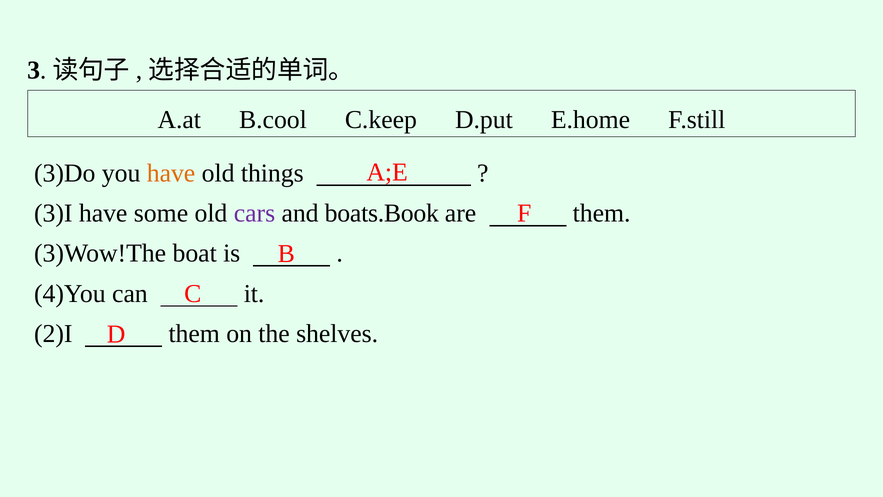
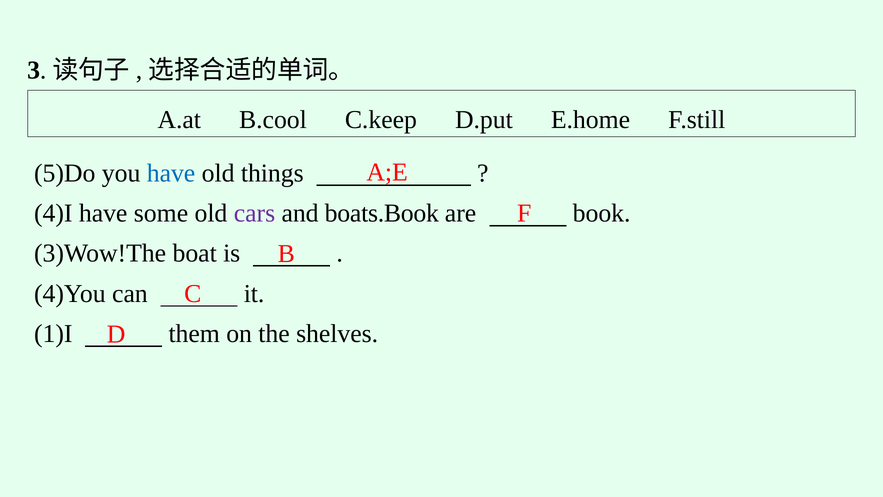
3)Do: 3)Do -> 5)Do
have at (171, 173) colour: orange -> blue
3)I: 3)I -> 4)I
are them: them -> book
2)I: 2)I -> 1)I
